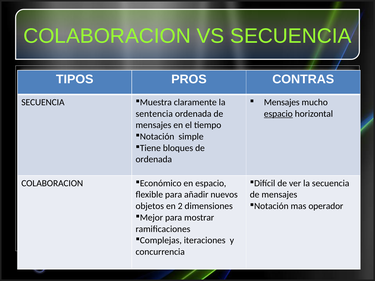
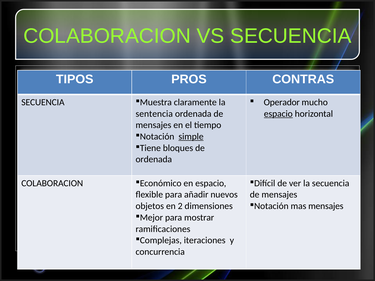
Mensajes at (282, 102): Mensajes -> Operador
simple underline: none -> present
mas operador: operador -> mensajes
